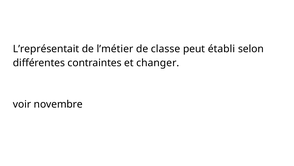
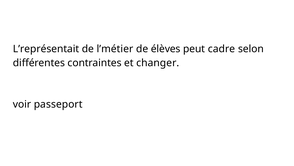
classe: classe -> élèves
établi: établi -> cadre
novembre: novembre -> passeport
